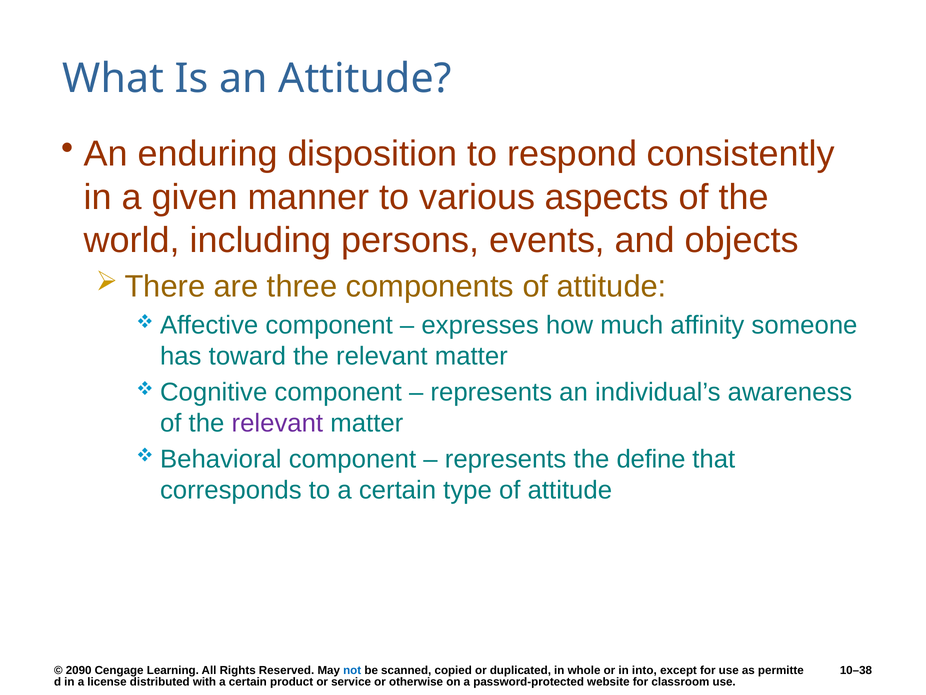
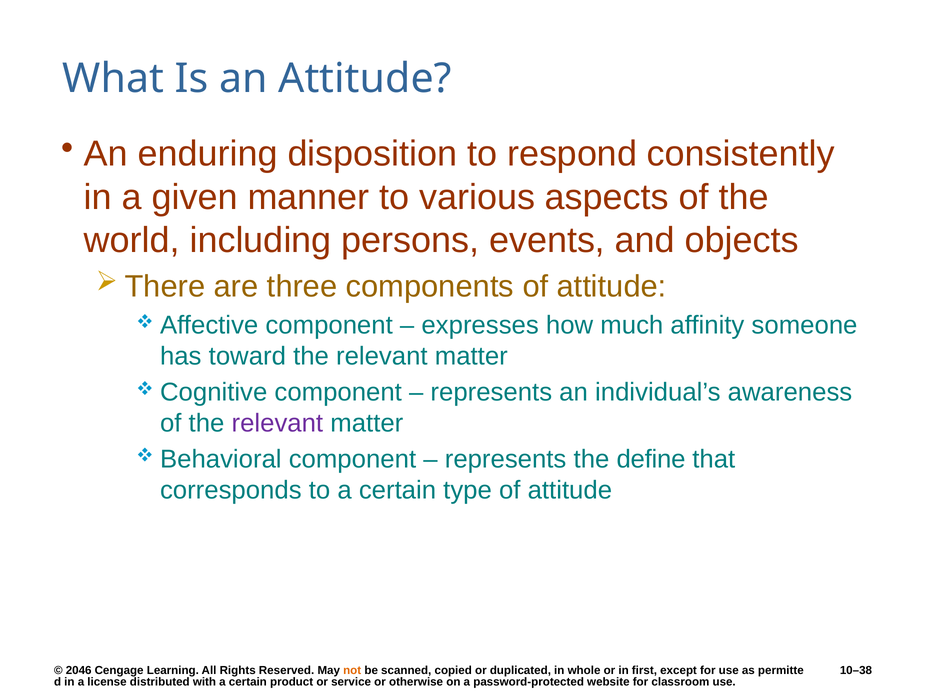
2090: 2090 -> 2046
not colour: blue -> orange
into: into -> first
